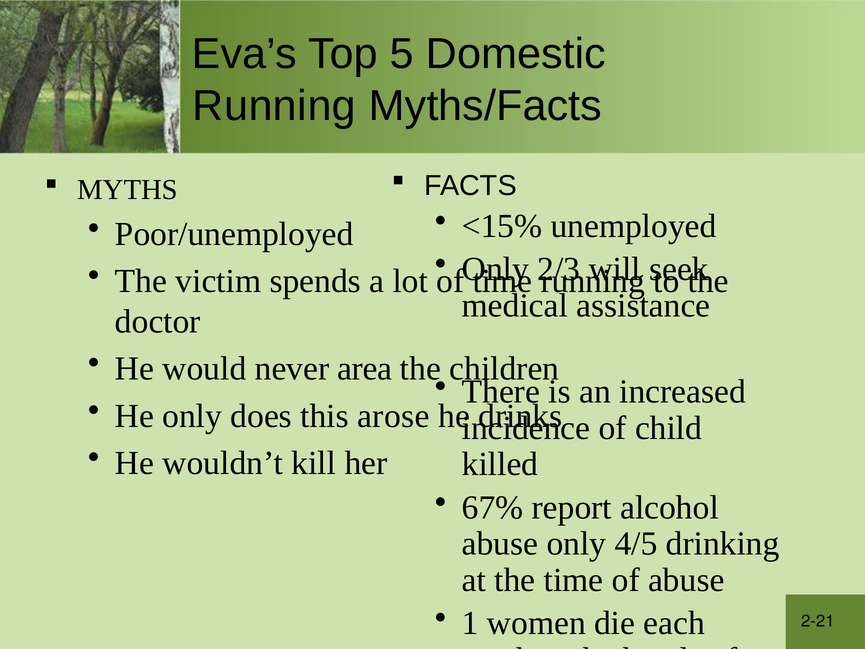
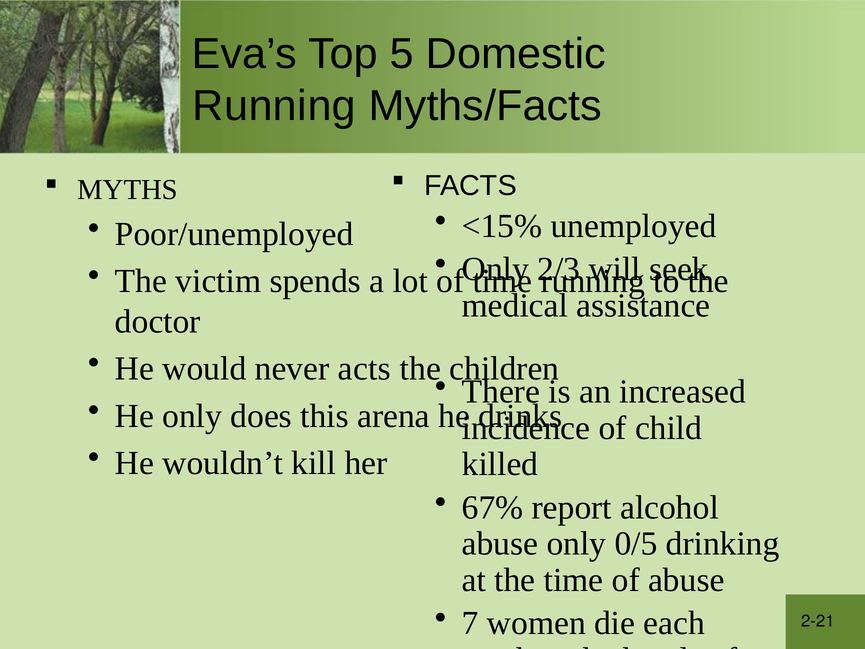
area: area -> acts
arose: arose -> arena
4/5: 4/5 -> 0/5
1: 1 -> 7
